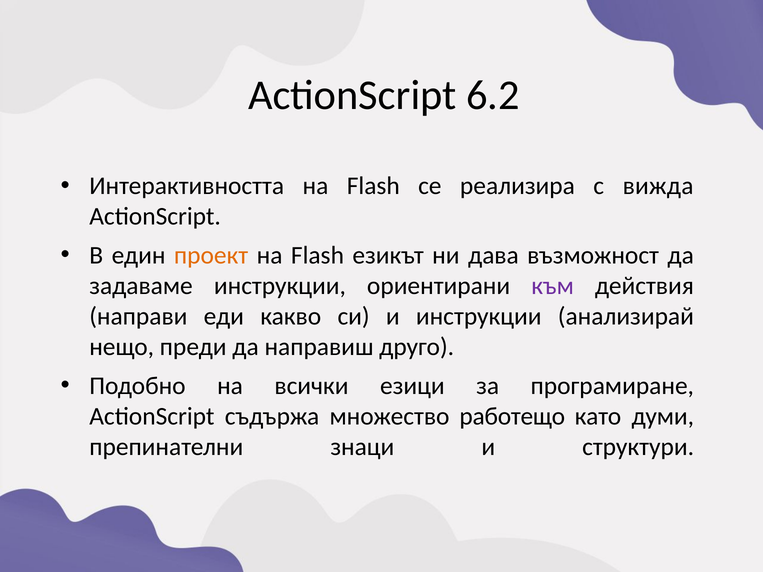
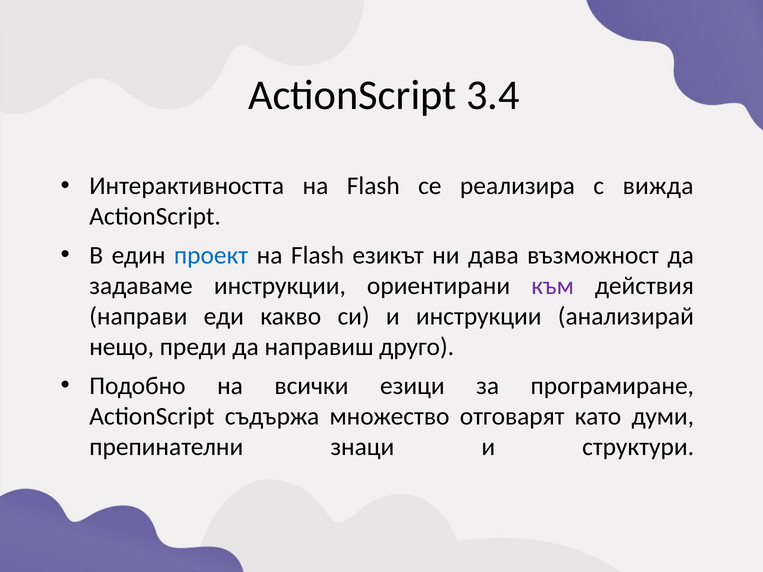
6.2: 6.2 -> 3.4
проект colour: orange -> blue
работещо: работещо -> отговарят
